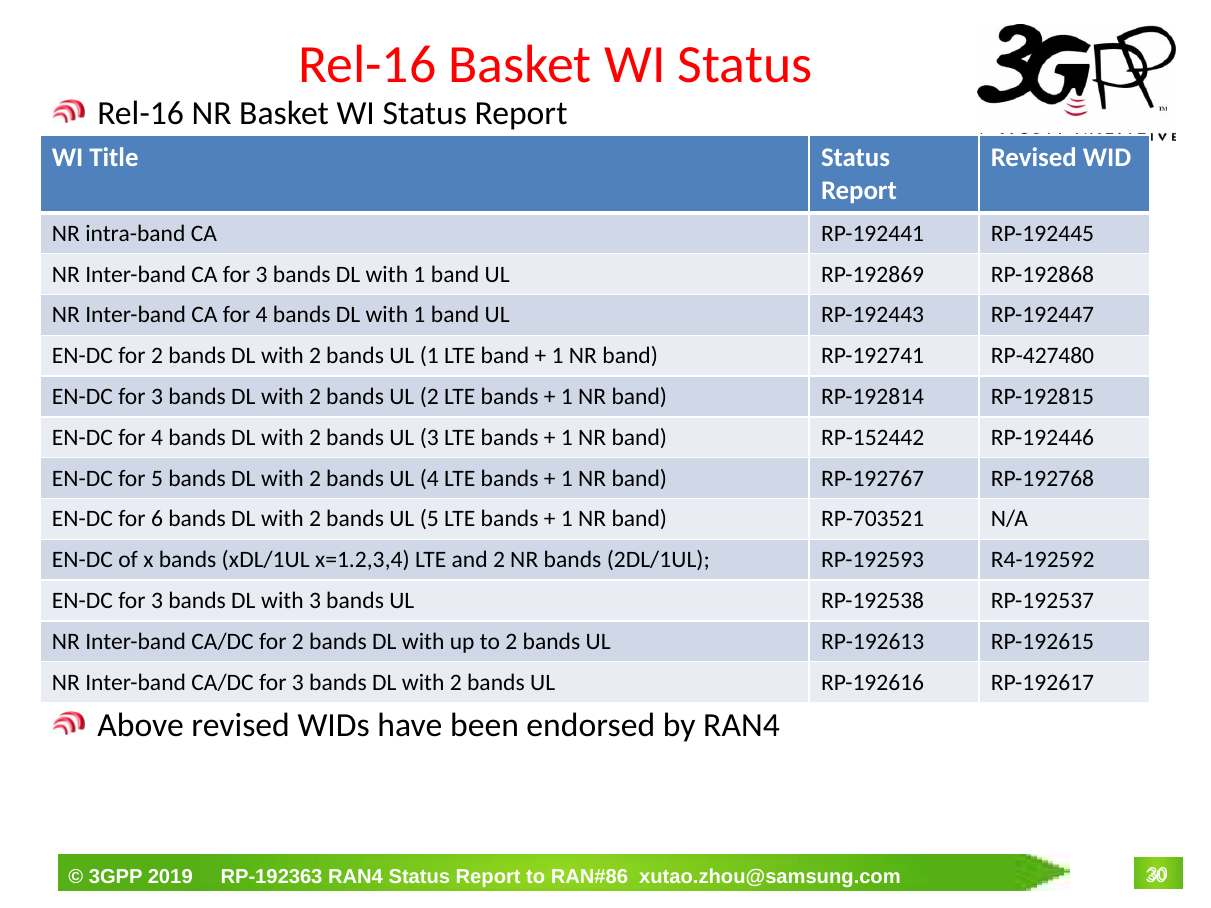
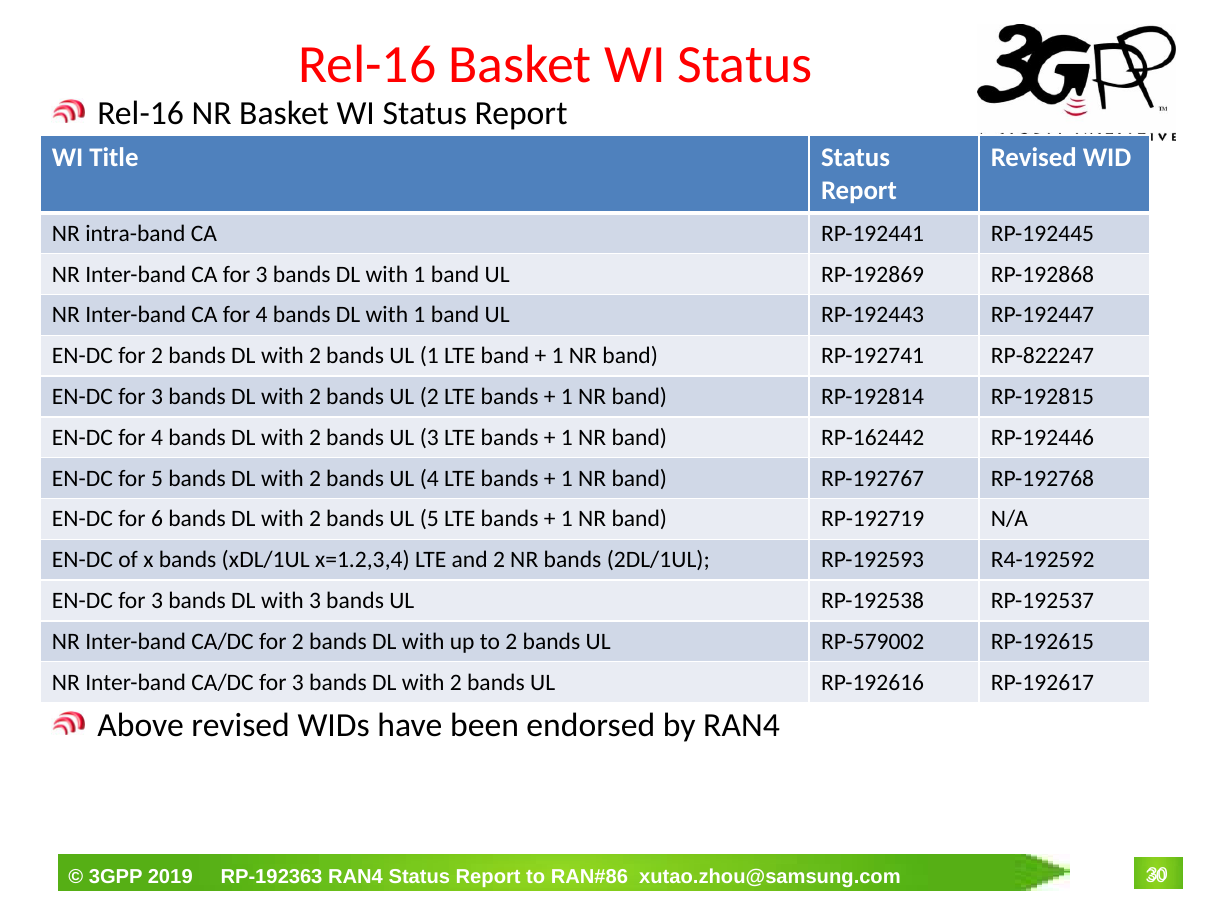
RP-427480: RP-427480 -> RP-822247
RP-152442: RP-152442 -> RP-162442
RP-703521: RP-703521 -> RP-192719
RP-192613: RP-192613 -> RP-579002
